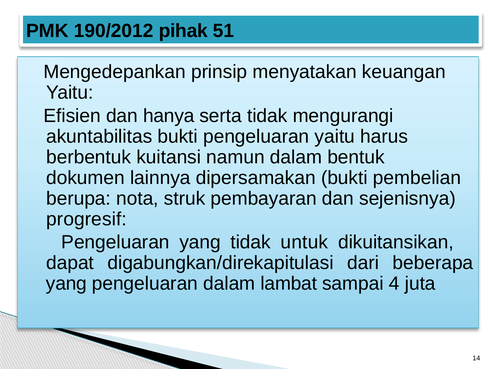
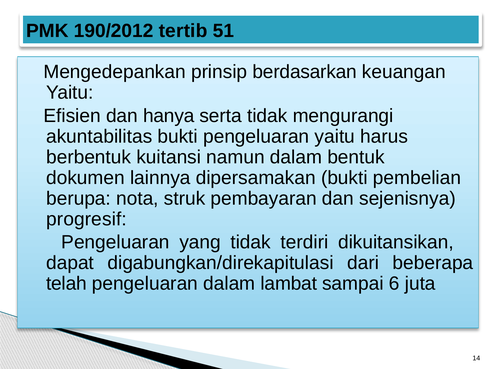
pihak: pihak -> tertib
menyatakan: menyatakan -> berdasarkan
untuk: untuk -> terdiri
yang at (66, 283): yang -> telah
4: 4 -> 6
